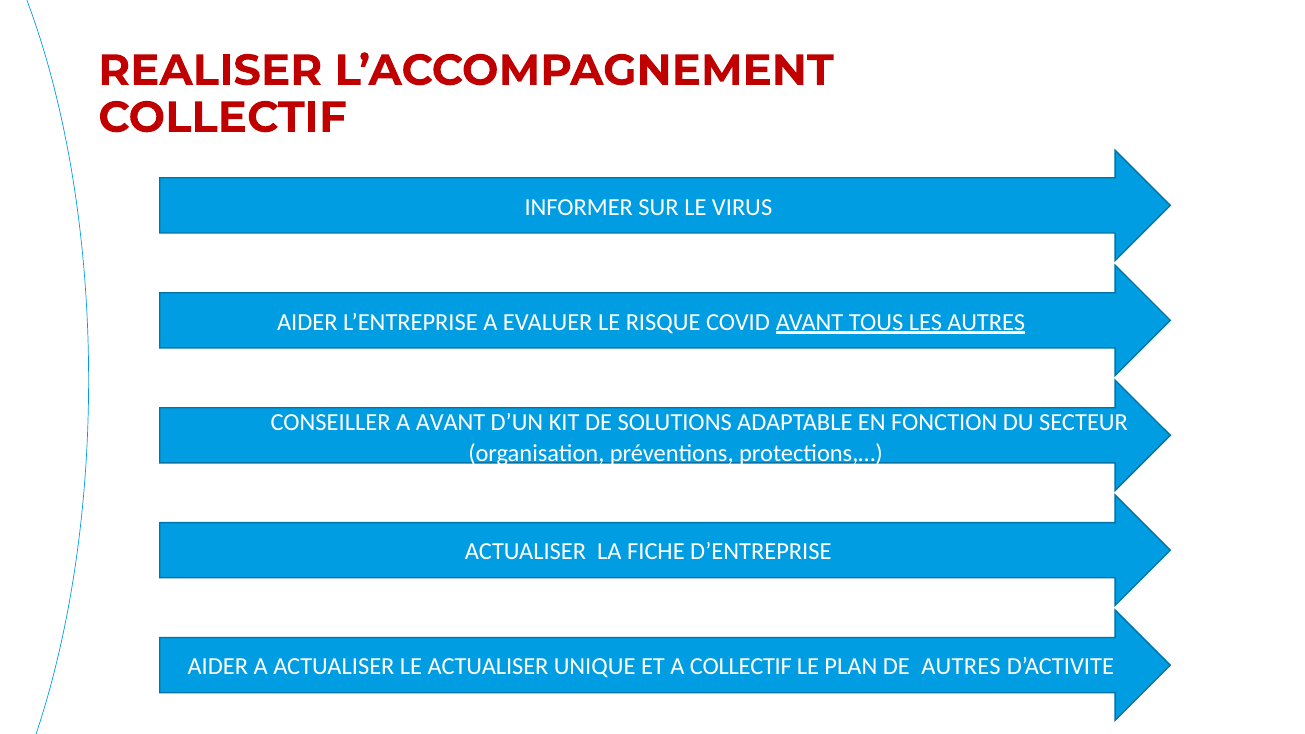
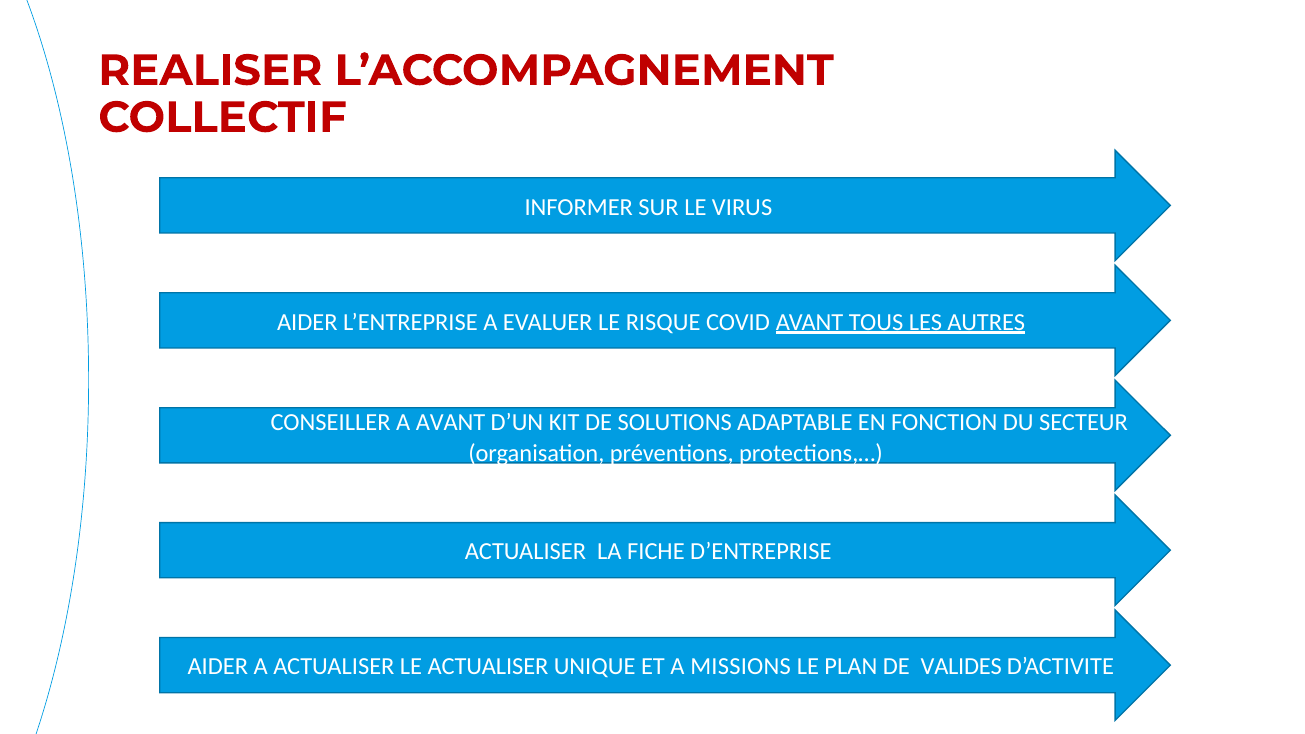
A COLLECTIF: COLLECTIF -> MISSIONS
DE AUTRES: AUTRES -> VALIDES
